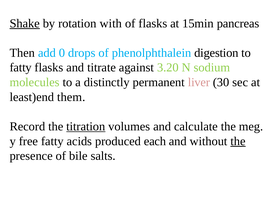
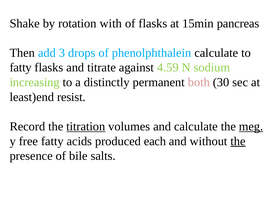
Shake underline: present -> none
0: 0 -> 3
phenolphthalein digestion: digestion -> calculate
3.20: 3.20 -> 4.59
molecules: molecules -> increasing
liver: liver -> both
them: them -> resist
meg underline: none -> present
